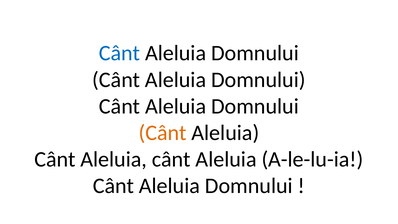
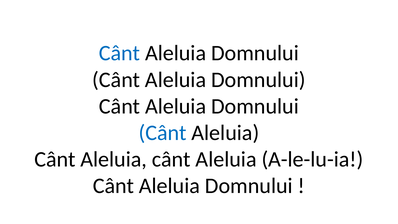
Cânt at (163, 133) colour: orange -> blue
